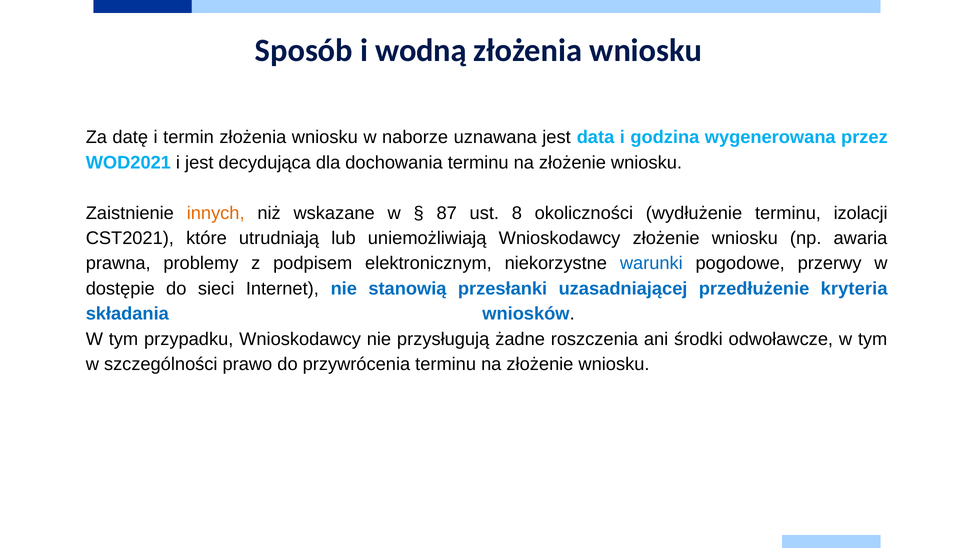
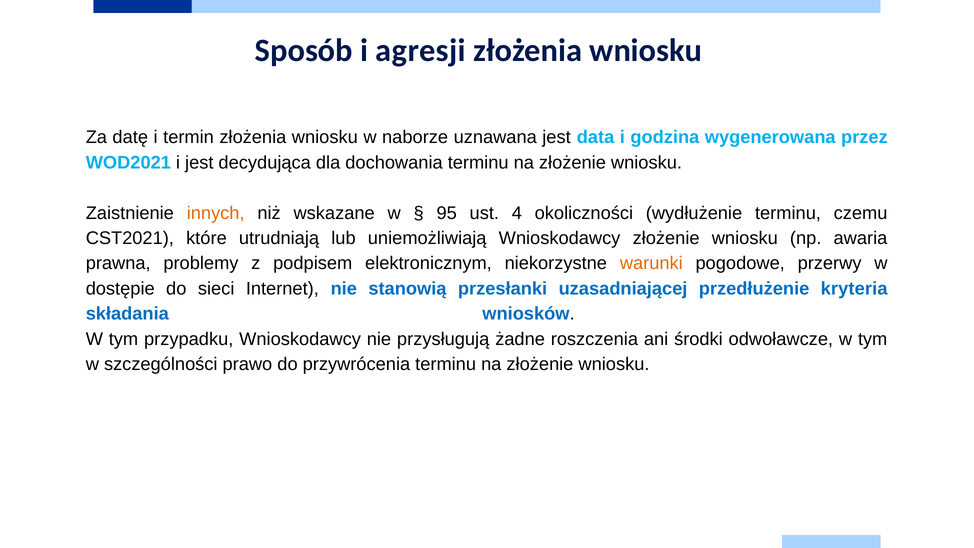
wodną: wodną -> agresji
87: 87 -> 95
8: 8 -> 4
izolacji: izolacji -> czemu
warunki colour: blue -> orange
